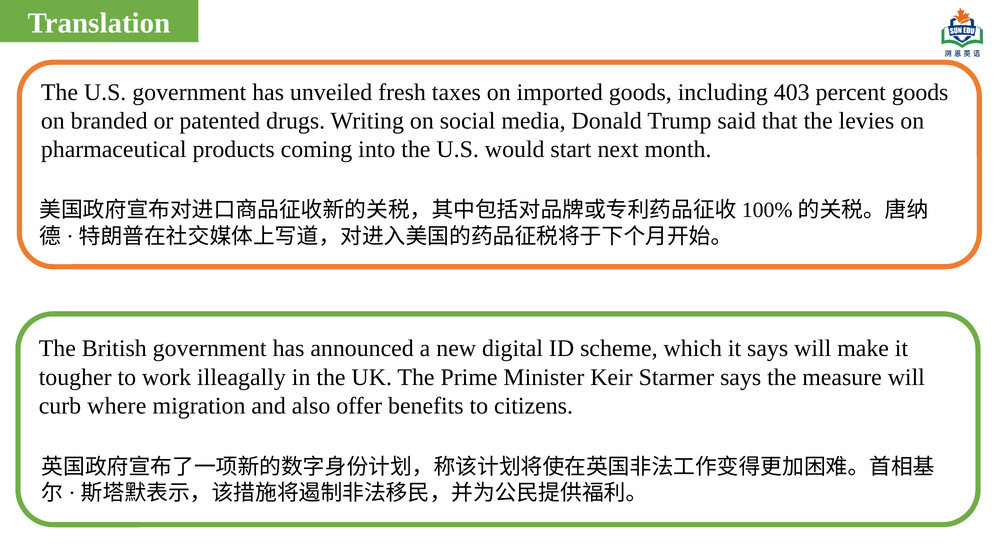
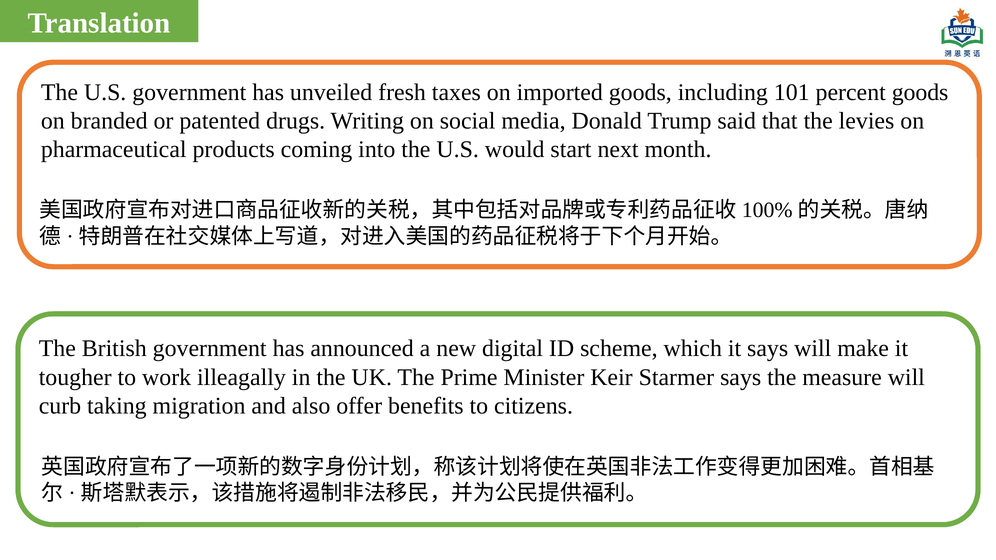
403: 403 -> 101
where: where -> taking
